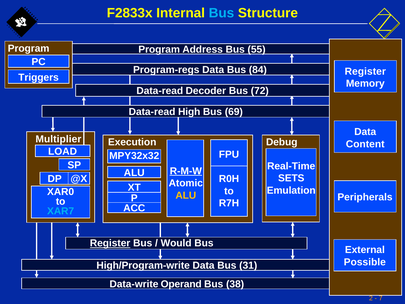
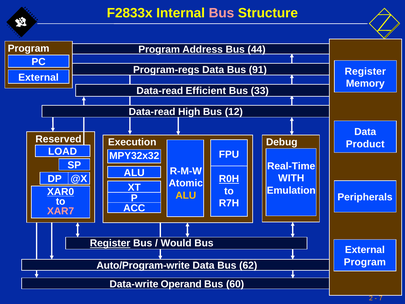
Bus at (221, 13) colour: light blue -> pink
55: 55 -> 44
84: 84 -> 91
Triggers at (39, 77): Triggers -> External
Decoder: Decoder -> Efficient
72: 72 -> 33
69: 69 -> 12
Multiplier: Multiplier -> Reserved
Content: Content -> Product
R-M-W underline: present -> none
SETS: SETS -> WITH
R0H underline: none -> present
XAR0 underline: none -> present
XAR7 colour: light blue -> pink
Possible at (365, 262): Possible -> Program
High/Program-write: High/Program-write -> Auto/Program-write
31: 31 -> 62
38: 38 -> 60
